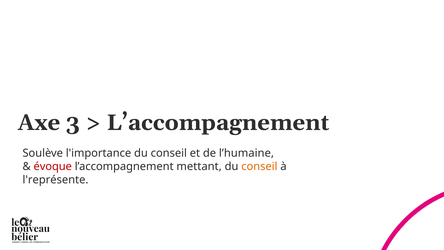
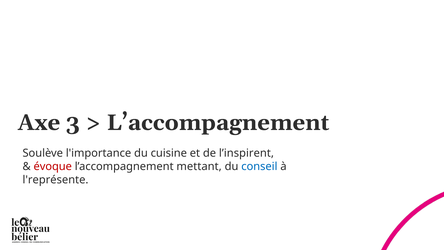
l'importance du conseil: conseil -> cuisine
l’humaine: l’humaine -> l’inspirent
conseil at (259, 166) colour: orange -> blue
